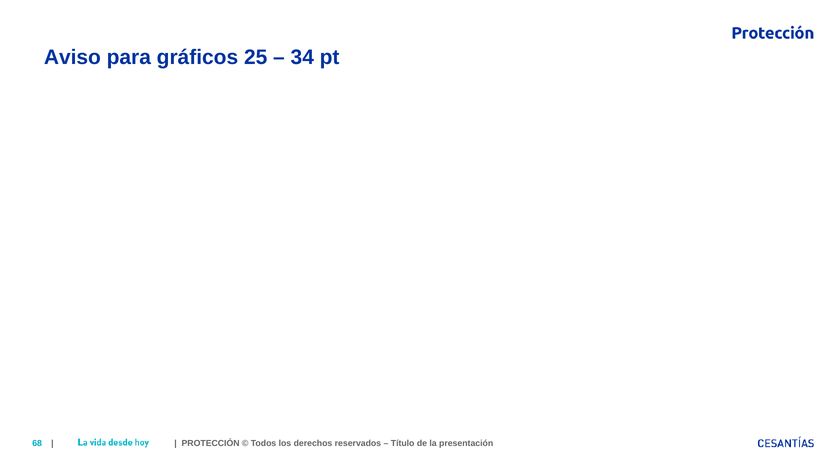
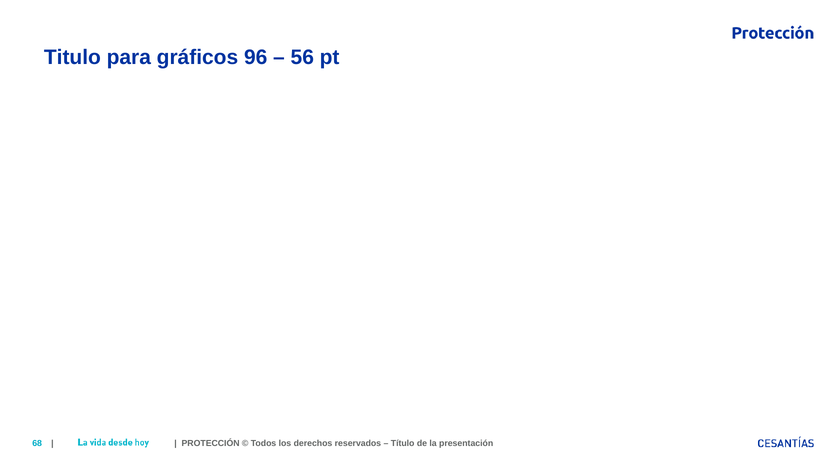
Aviso: Aviso -> Titulo
25: 25 -> 96
34: 34 -> 56
